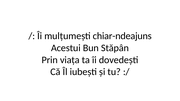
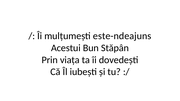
chiar-ndeajuns: chiar-ndeajuns -> este-ndeajuns
